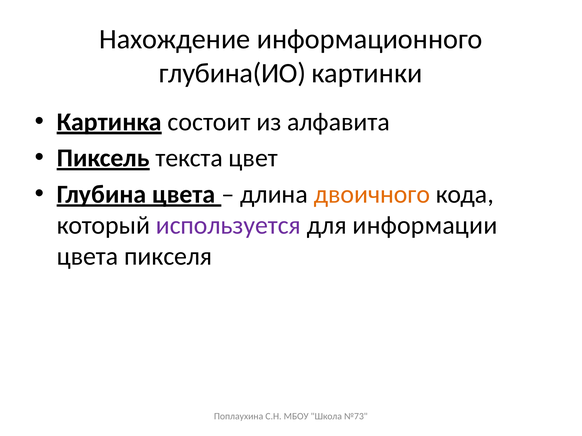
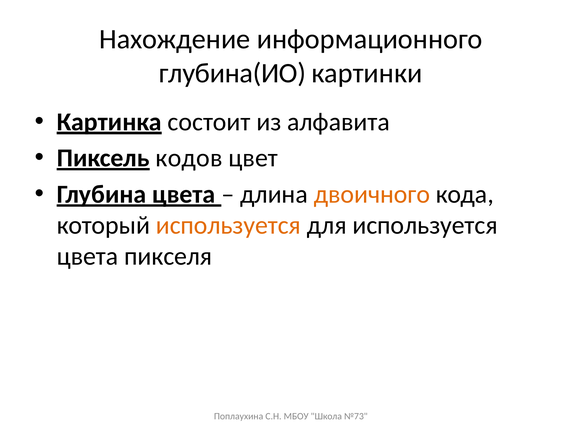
текста: текста -> кодов
используется at (228, 226) colour: purple -> orange
для информации: информации -> используется
